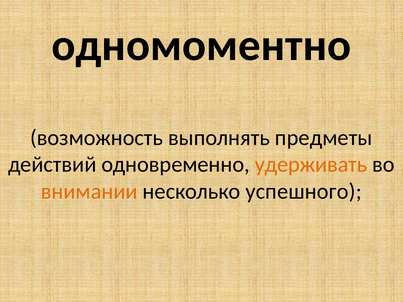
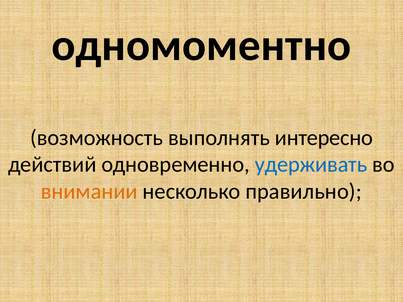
предметы: предметы -> интересно
удерживать colour: orange -> blue
успешного: успешного -> правильно
